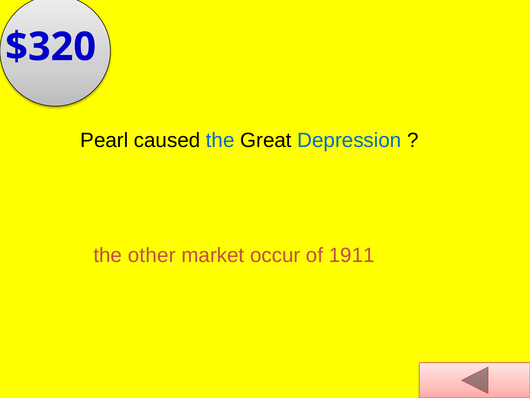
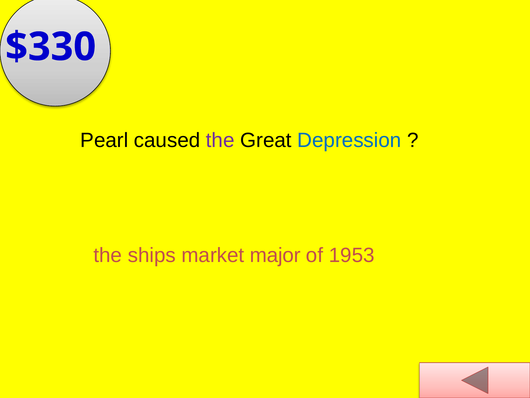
$320: $320 -> $330
the at (220, 140) colour: blue -> purple
other: other -> ships
occur: occur -> major
1911: 1911 -> 1953
